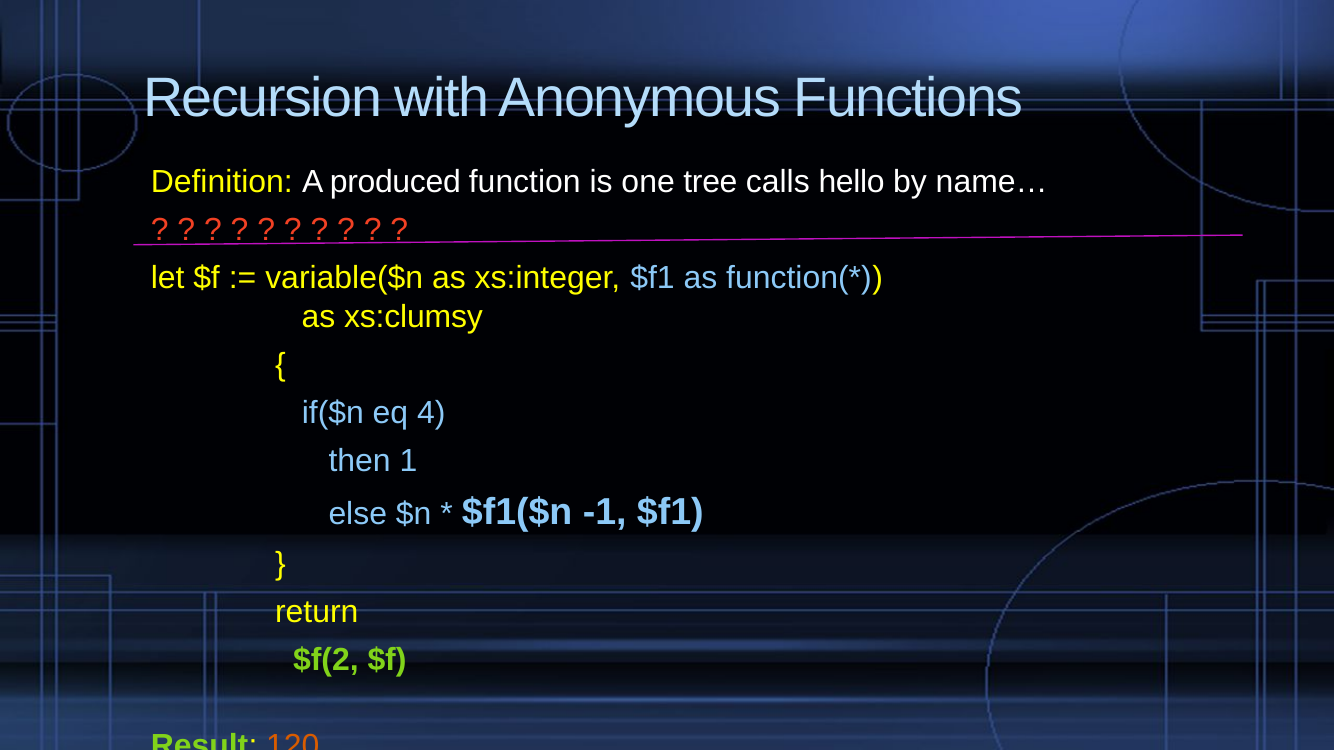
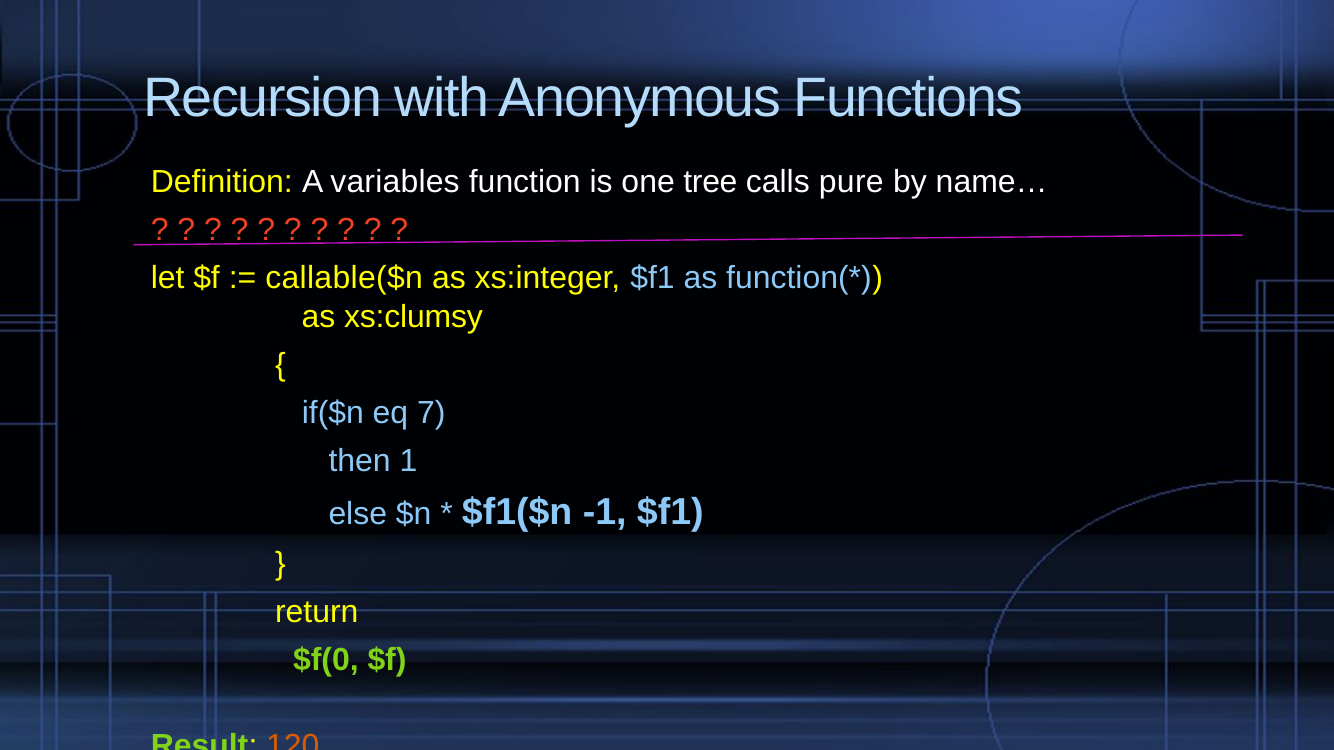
produced: produced -> variables
hello: hello -> pure
variable($n: variable($n -> callable($n
4: 4 -> 7
$f(2: $f(2 -> $f(0
